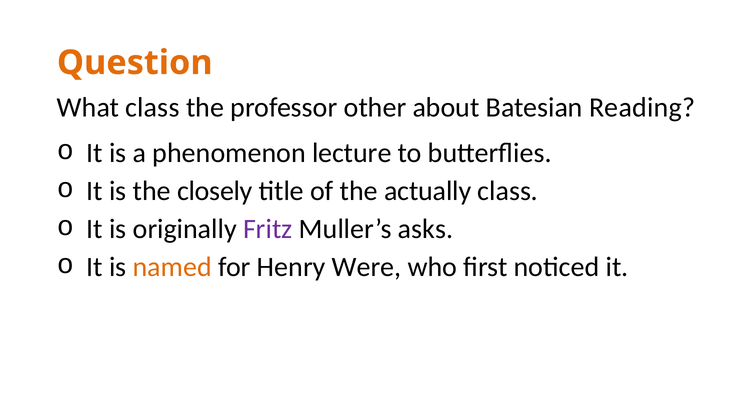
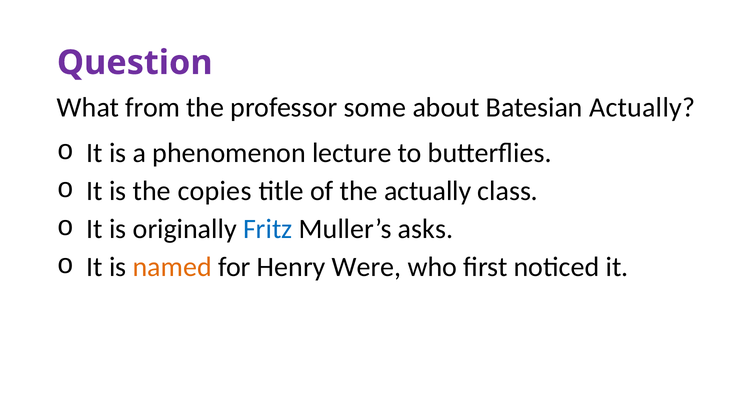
Question colour: orange -> purple
What class: class -> from
other: other -> some
Batesian Reading: Reading -> Actually
closely: closely -> copies
Fritz colour: purple -> blue
